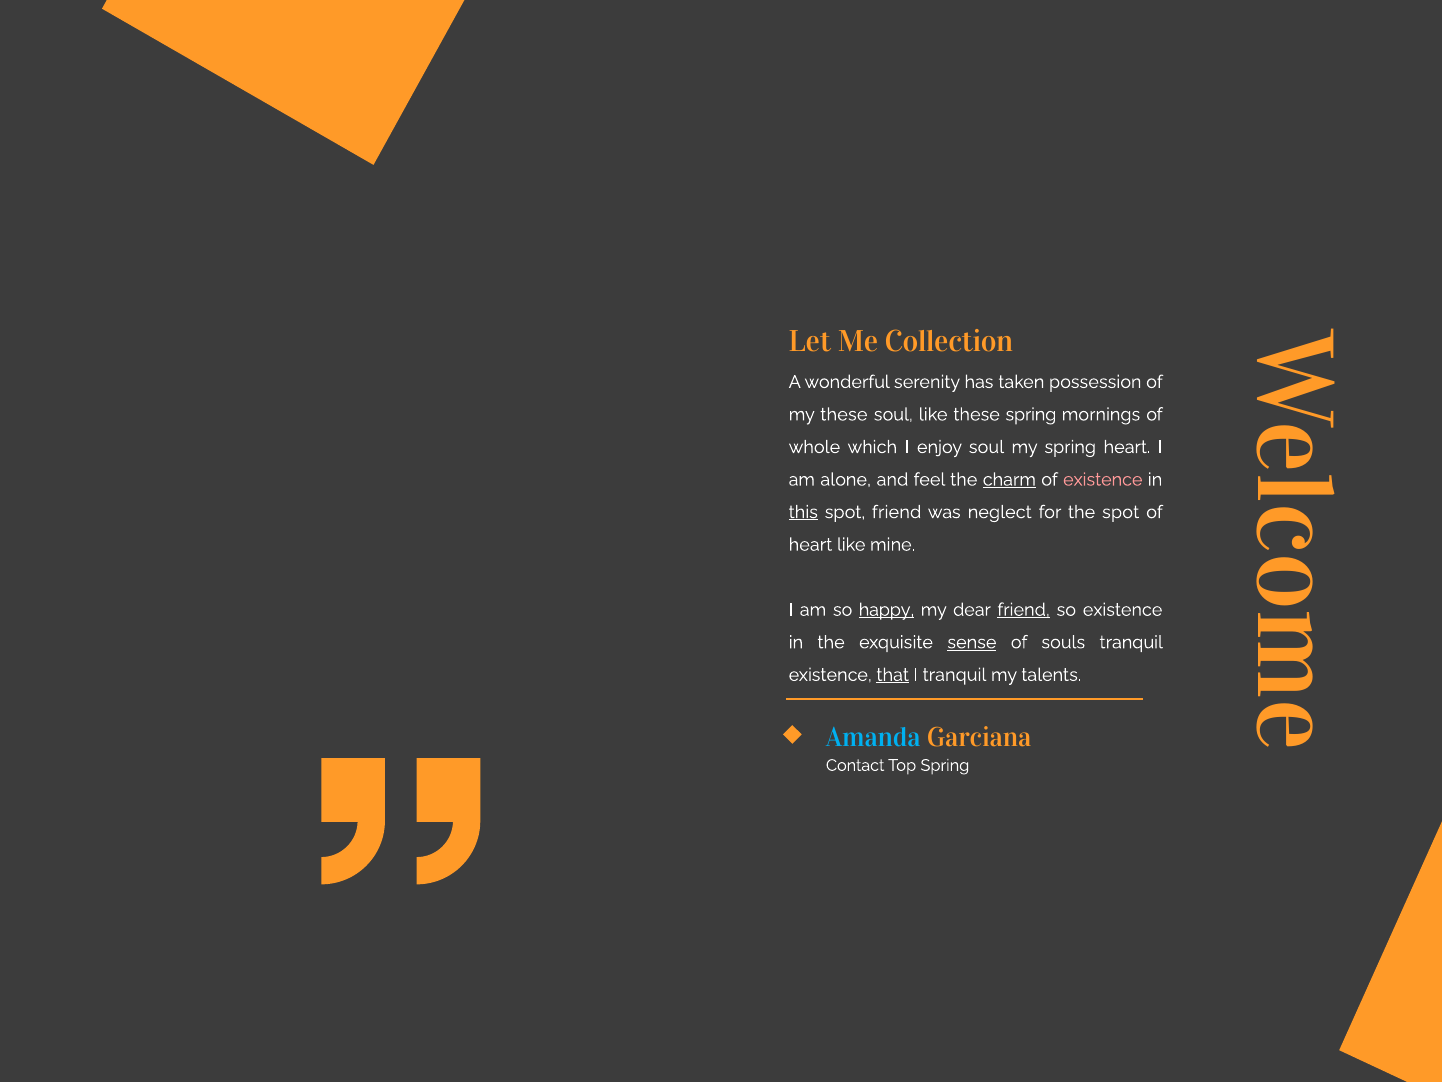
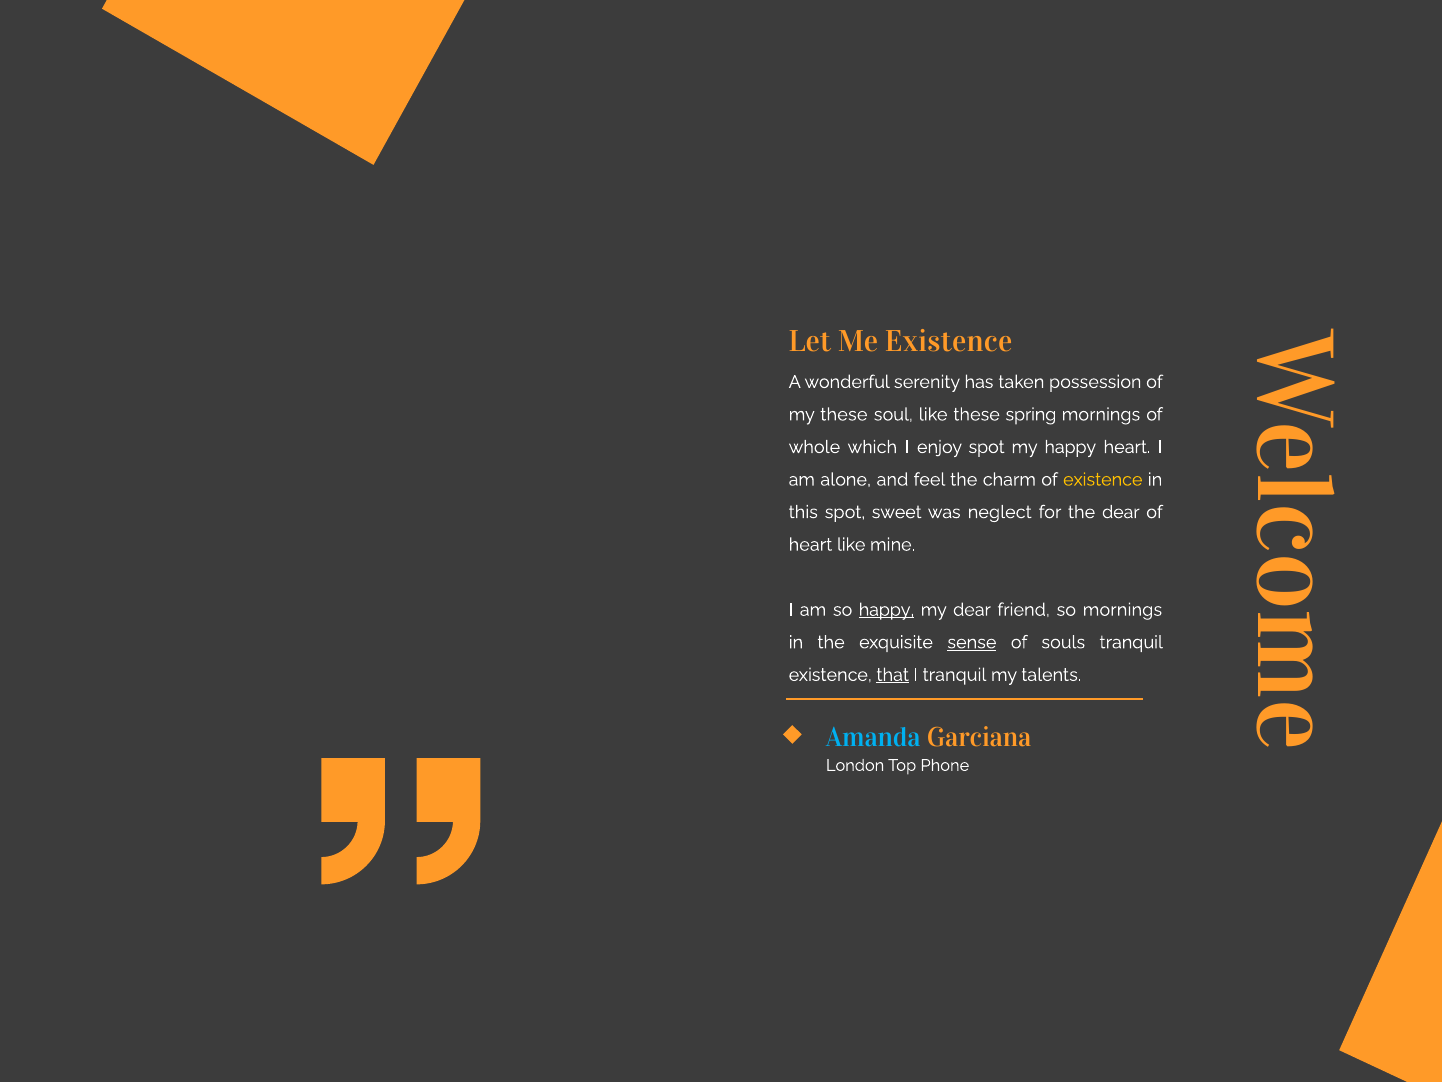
Me Collection: Collection -> Existence
enjoy soul: soul -> spot
my spring: spring -> happy
charm underline: present -> none
existence at (1103, 479) colour: pink -> yellow
this underline: present -> none
spot friend: friend -> sweet
the spot: spot -> dear
friend at (1024, 610) underline: present -> none
so existence: existence -> mornings
Contact: Contact -> London
Top Spring: Spring -> Phone
